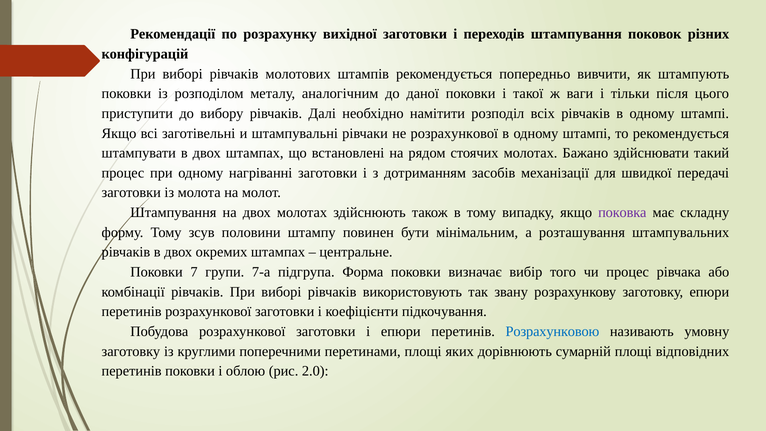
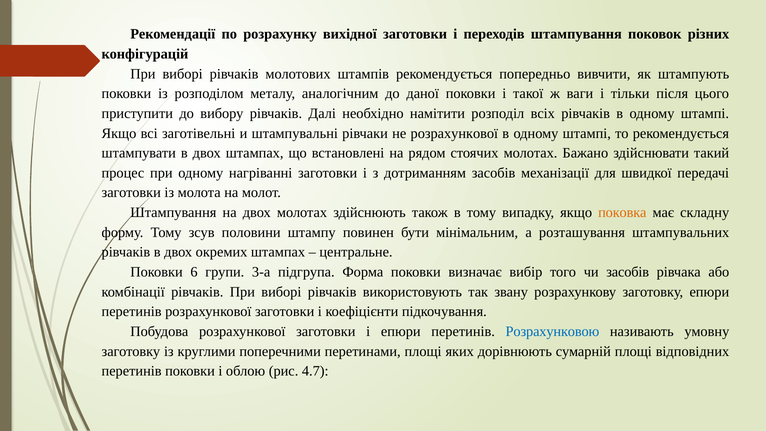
поковка colour: purple -> orange
7: 7 -> 6
7-а: 7-а -> 3-а
чи процес: процес -> засобів
2.0: 2.0 -> 4.7
